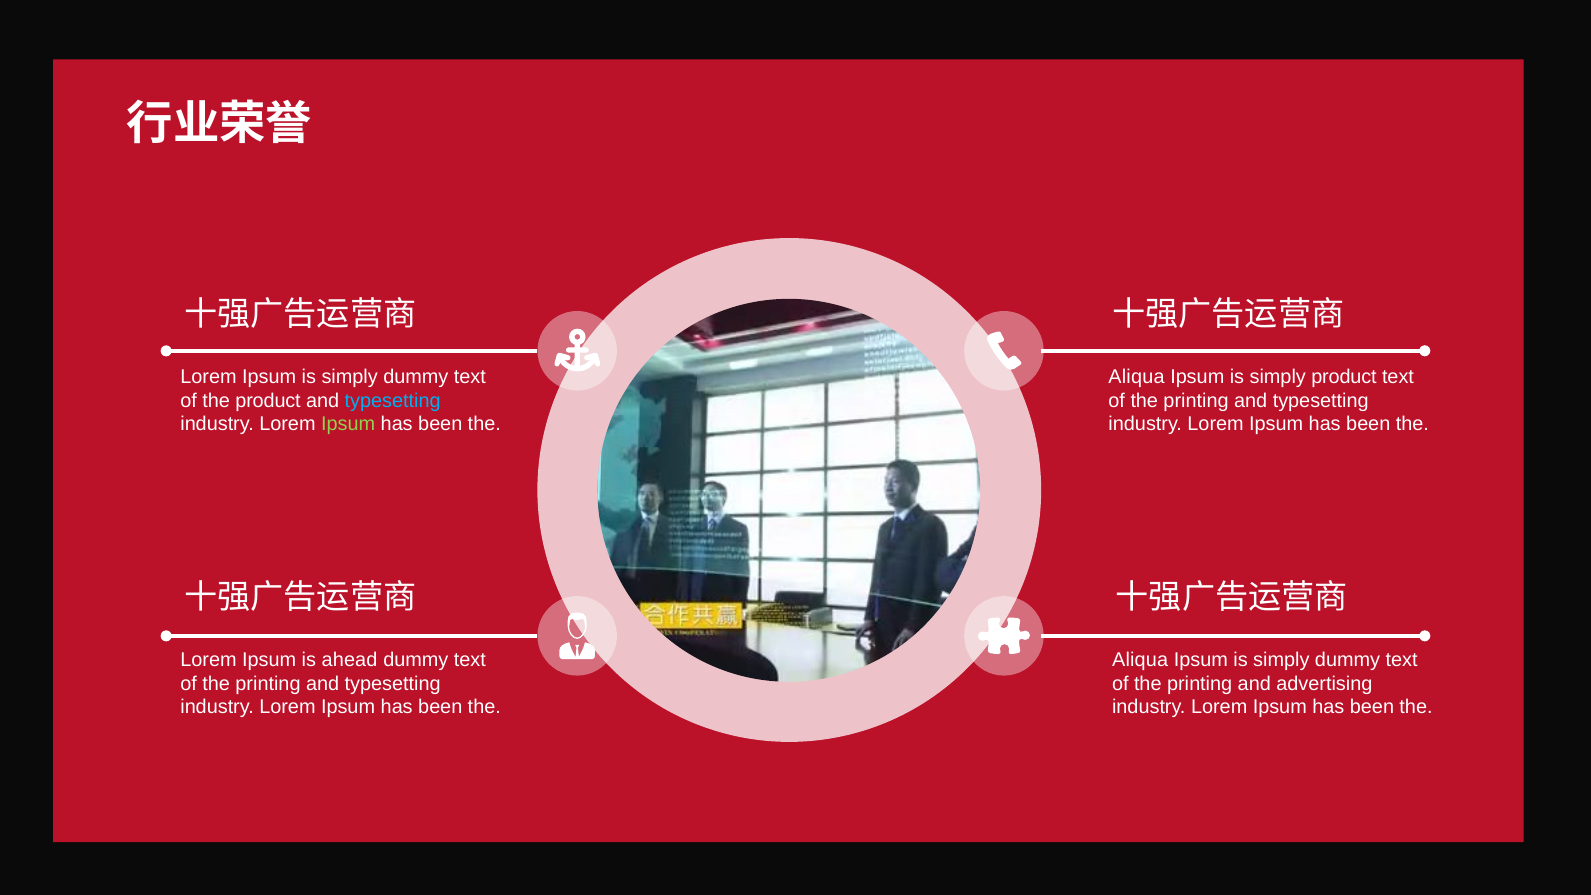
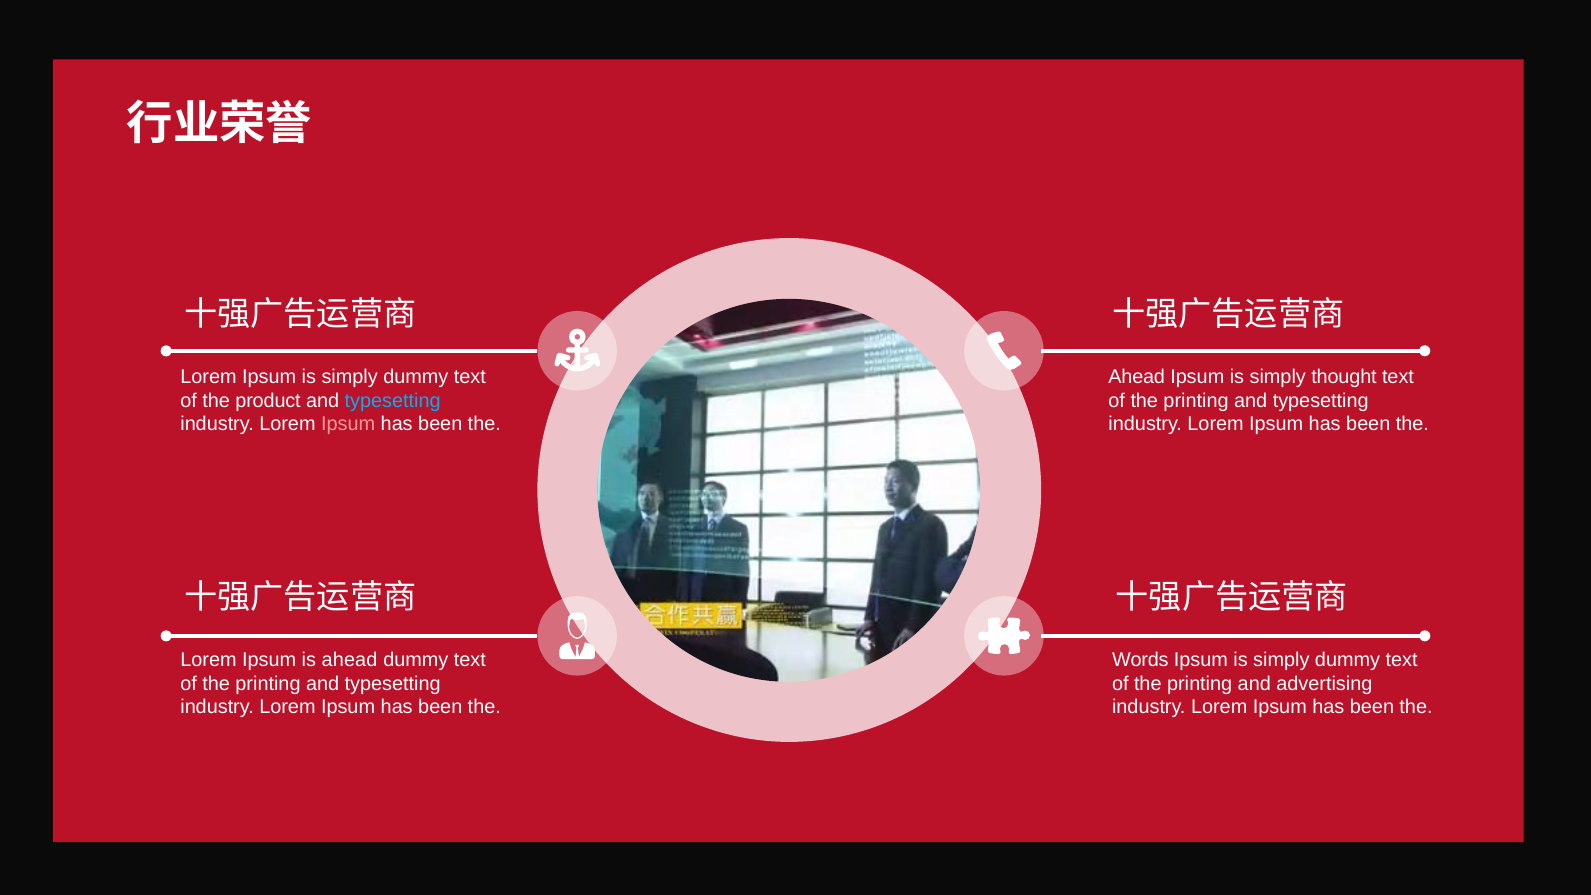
Aliqua at (1137, 377): Aliqua -> Ahead
simply product: product -> thought
Ipsum at (348, 424) colour: light green -> pink
Aliqua at (1140, 660): Aliqua -> Words
